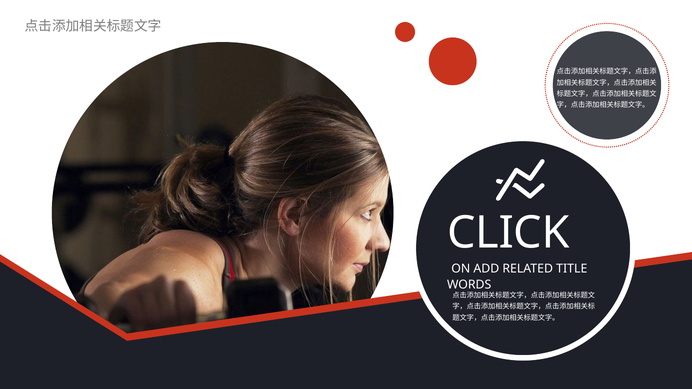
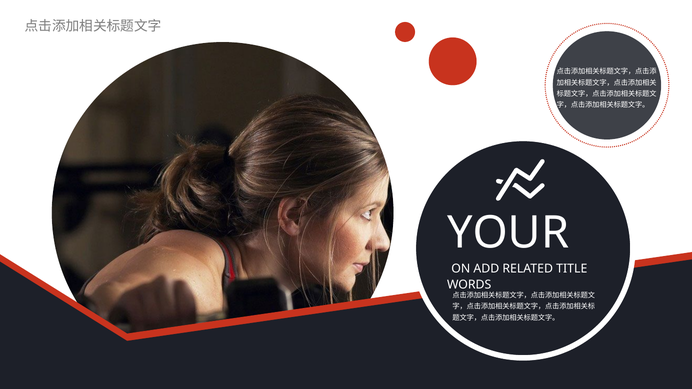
CLICK: CLICK -> YOUR
